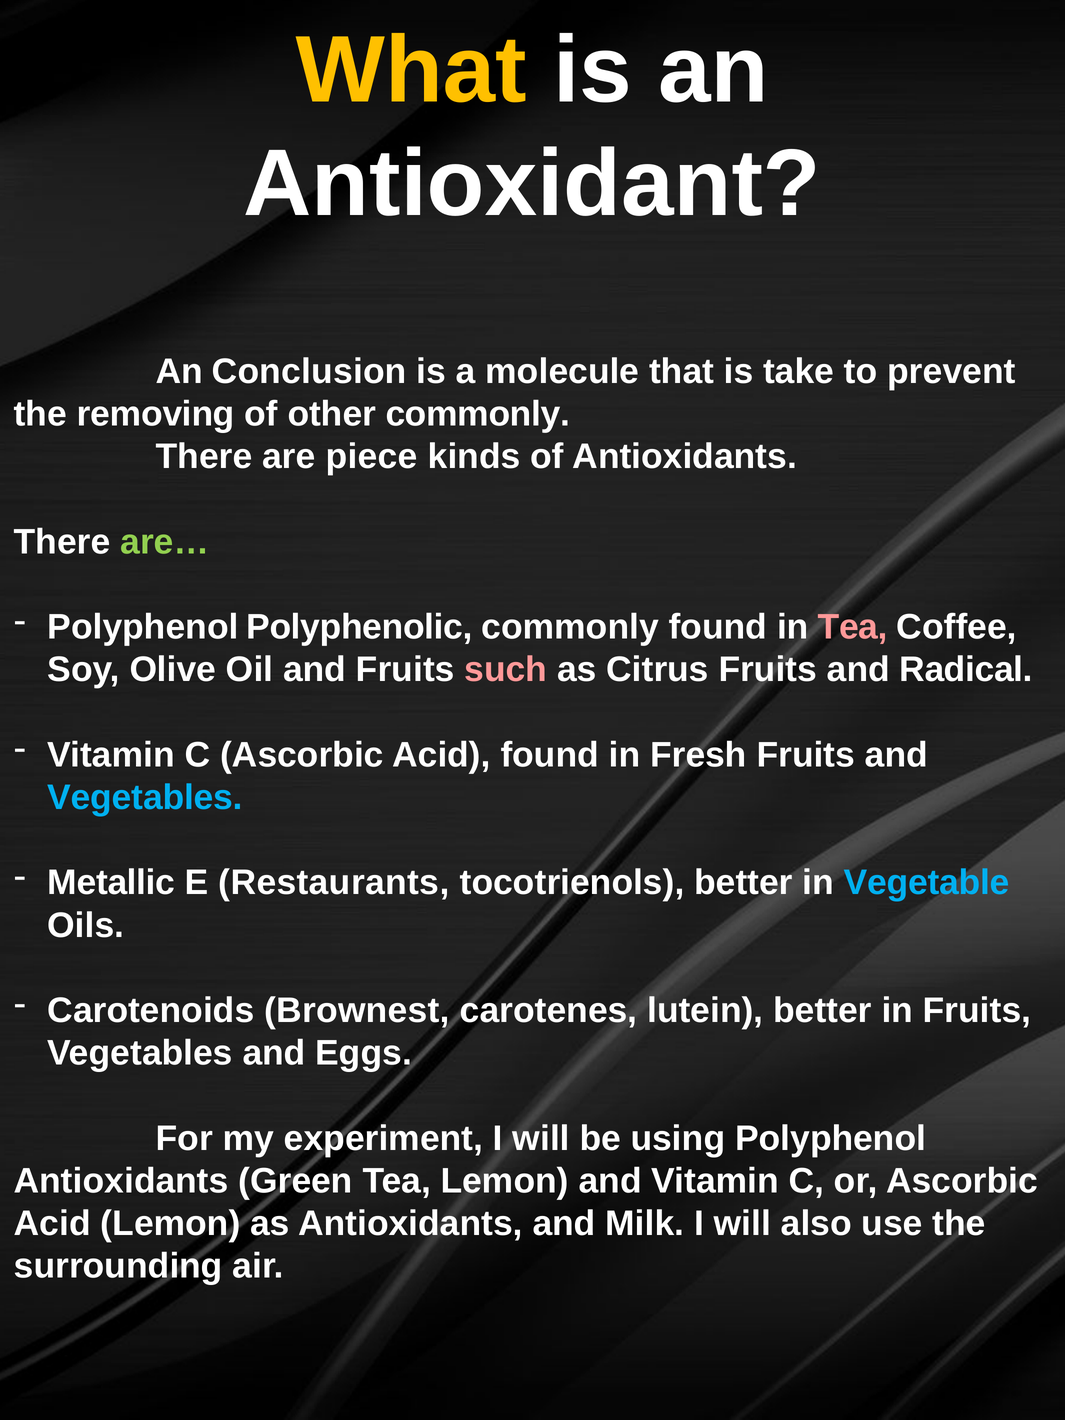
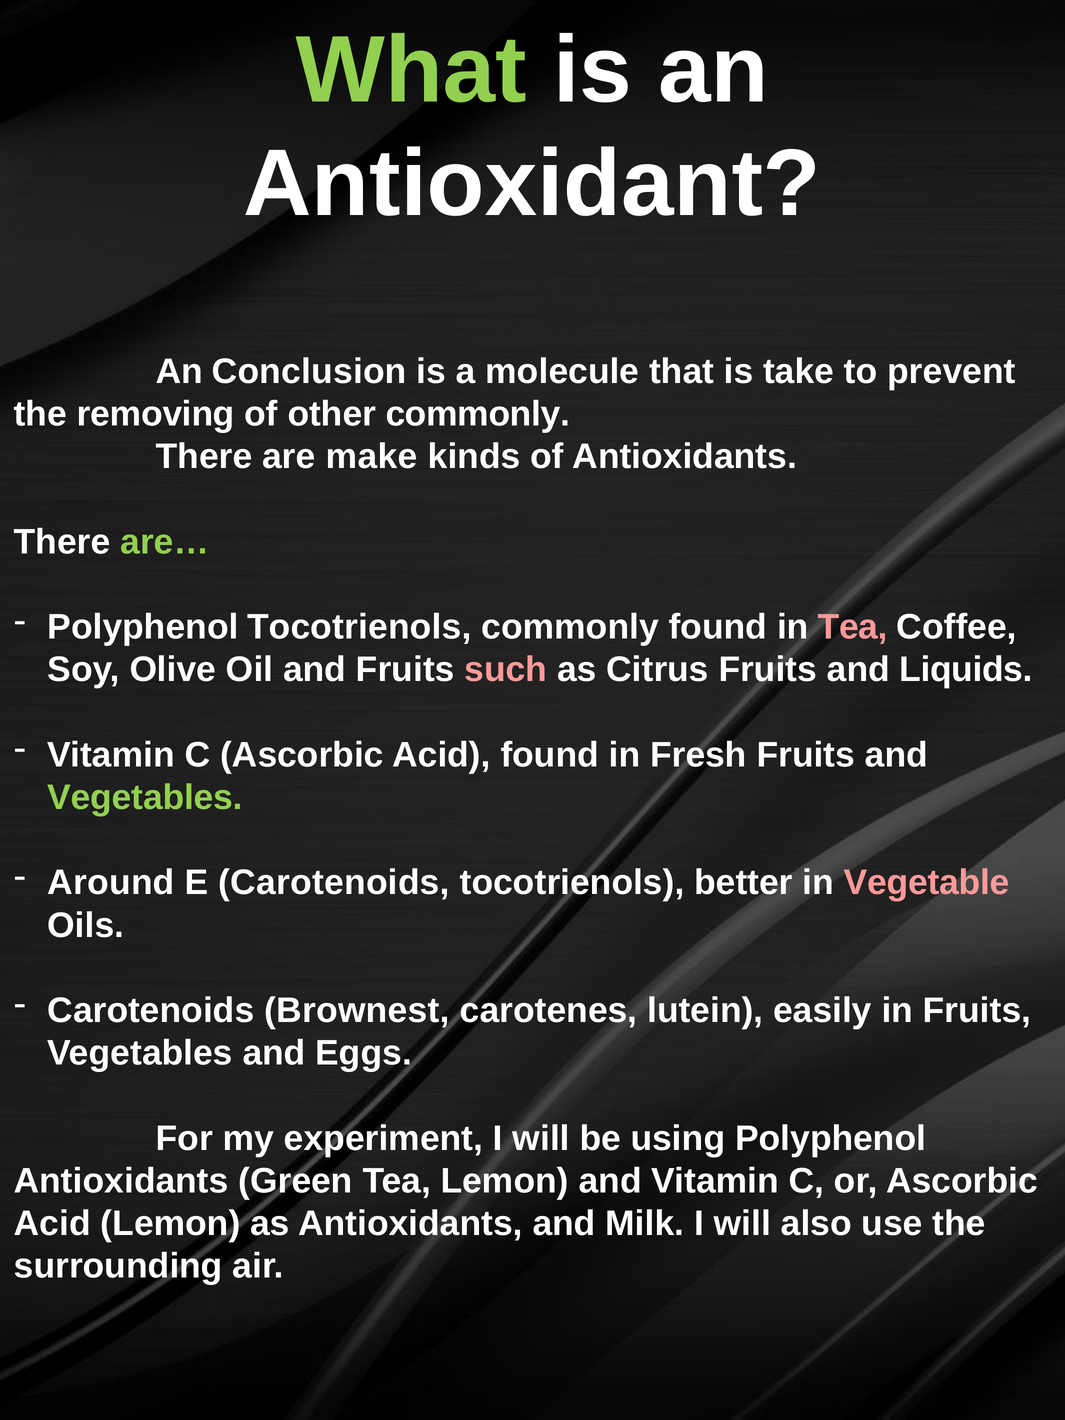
What colour: yellow -> light green
piece: piece -> make
Polyphenol Polyphenolic: Polyphenolic -> Tocotrienols
Radical: Radical -> Liquids
Vegetables at (145, 798) colour: light blue -> light green
Metallic: Metallic -> Around
E Restaurants: Restaurants -> Carotenoids
Vegetable colour: light blue -> pink
lutein better: better -> easily
